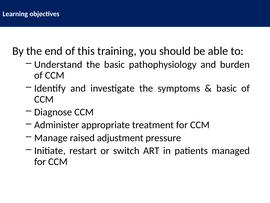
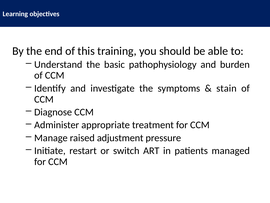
basic at (227, 88): basic -> stain
